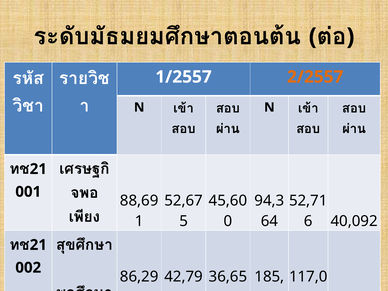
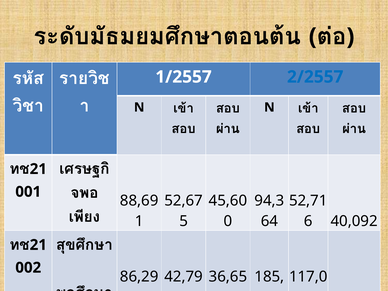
2/2557 colour: orange -> blue
